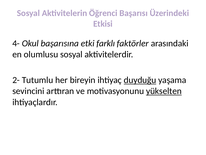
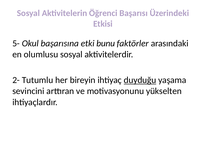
4-: 4- -> 5-
farklı: farklı -> bunu
yükselten underline: present -> none
